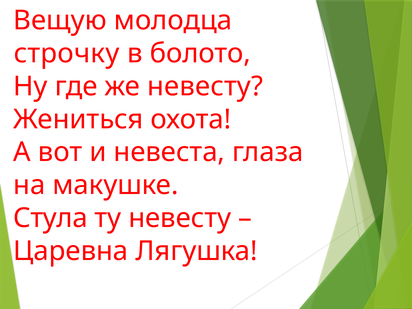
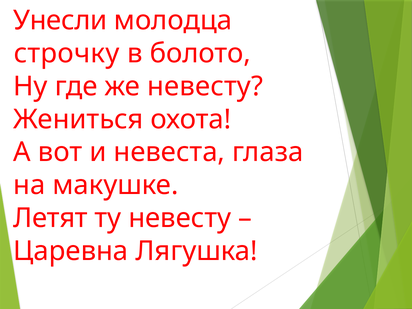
Вещую: Вещую -> Унесли
Стула: Стула -> Летят
